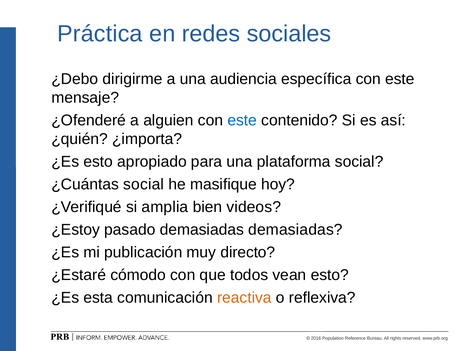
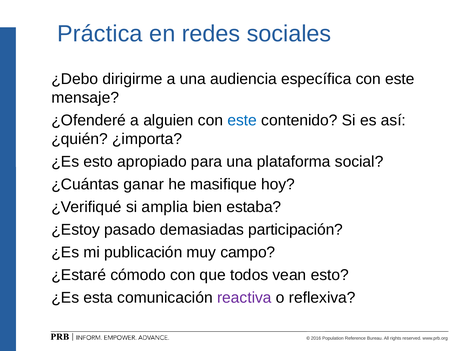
¿Cuántas social: social -> ganar
videos: videos -> estaba
demasiadas demasiadas: demasiadas -> participación
directo: directo -> campo
reactiva colour: orange -> purple
